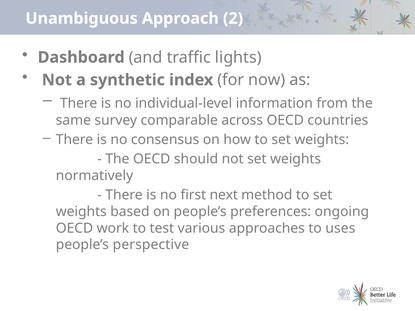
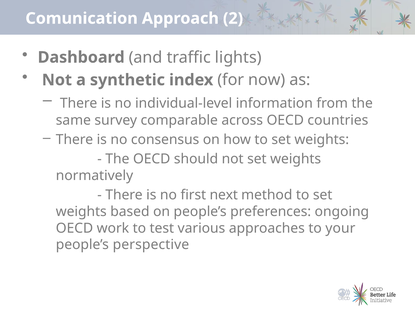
Unambiguous: Unambiguous -> Comunication
uses: uses -> your
